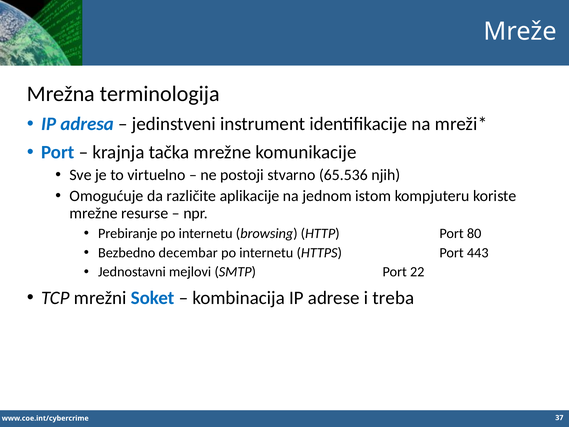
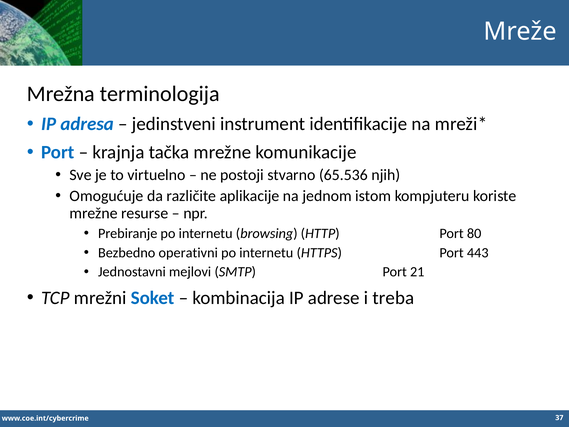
decembar: decembar -> operativni
22: 22 -> 21
